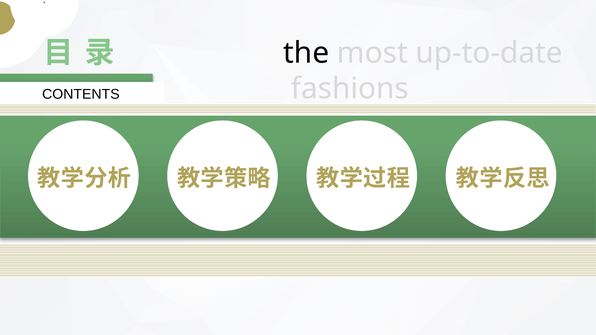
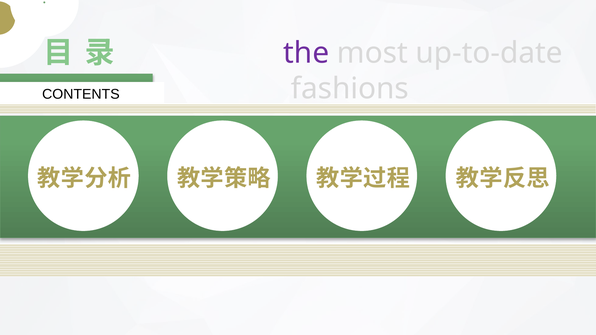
the colour: black -> purple
